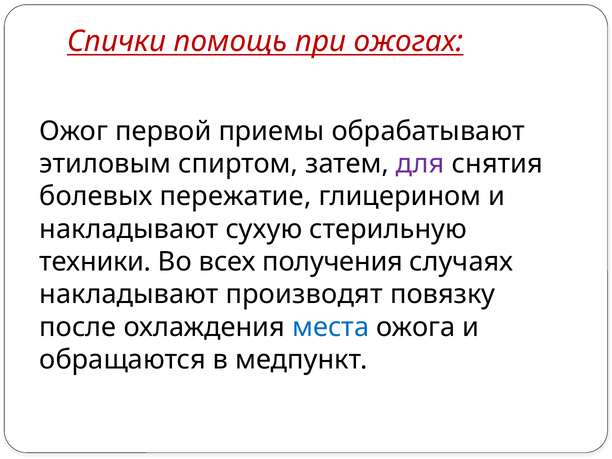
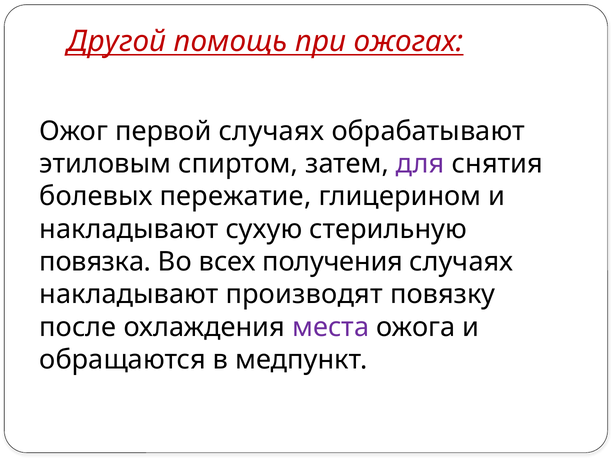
Спички: Спички -> Другой
первой приемы: приемы -> случаях
техники: техники -> повязка
места colour: blue -> purple
